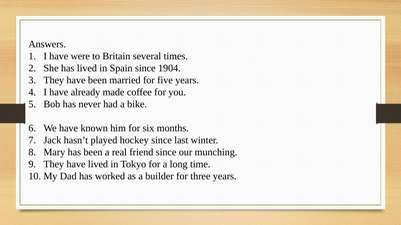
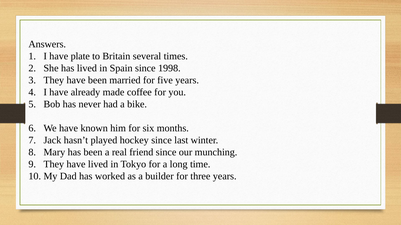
were: were -> plate
1904: 1904 -> 1998
